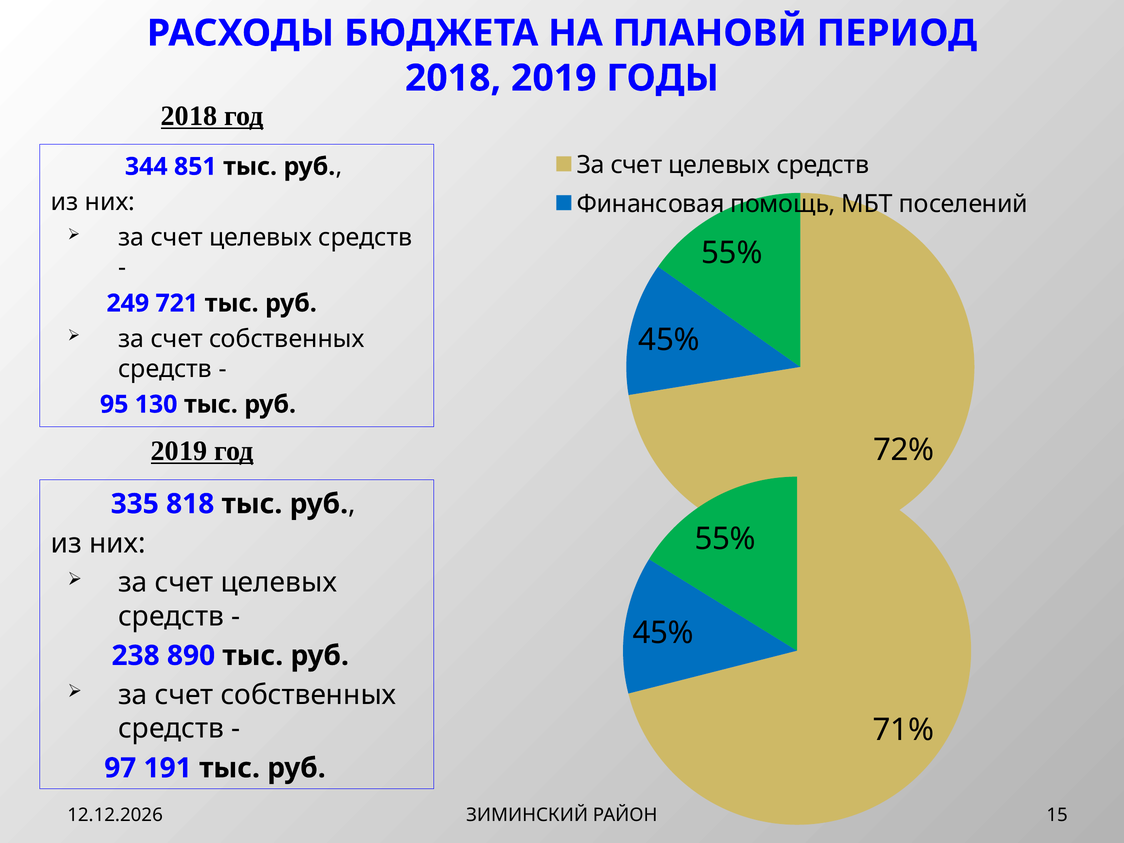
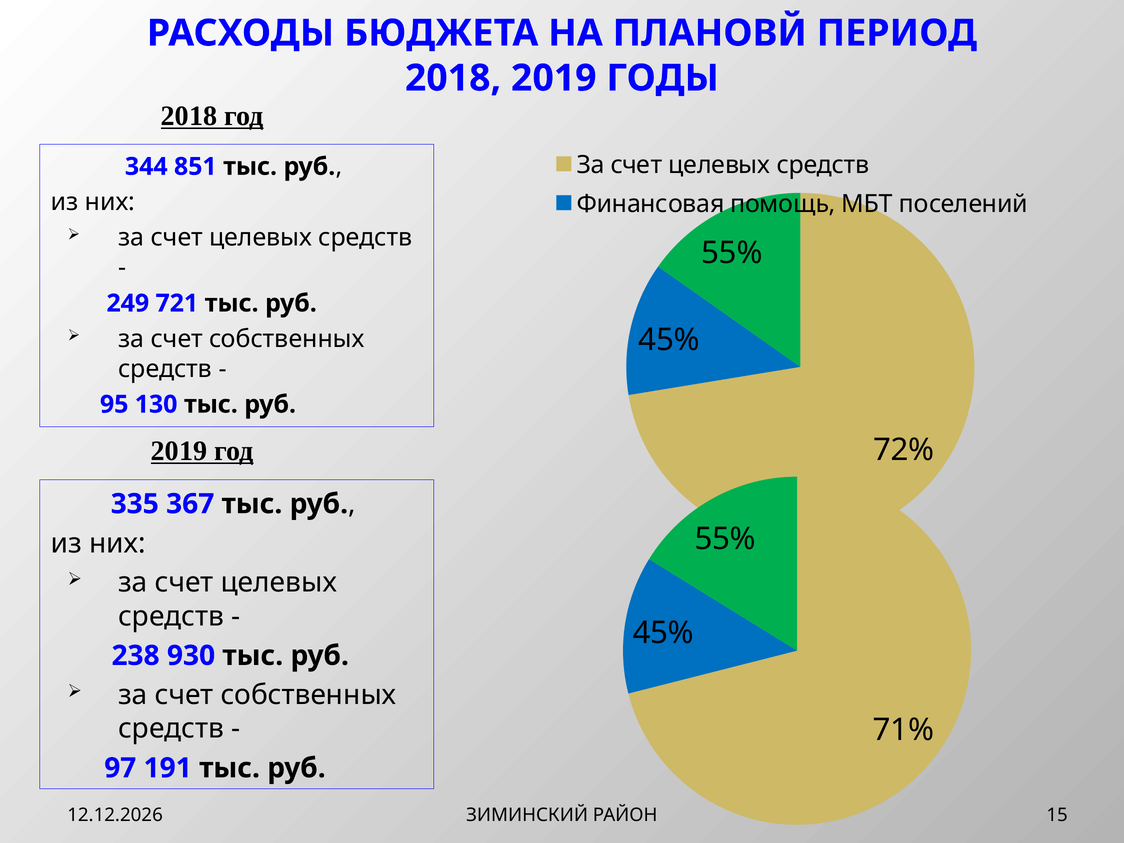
818: 818 -> 367
890: 890 -> 930
